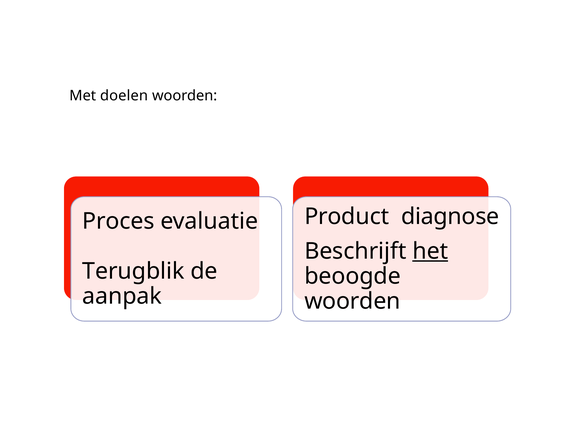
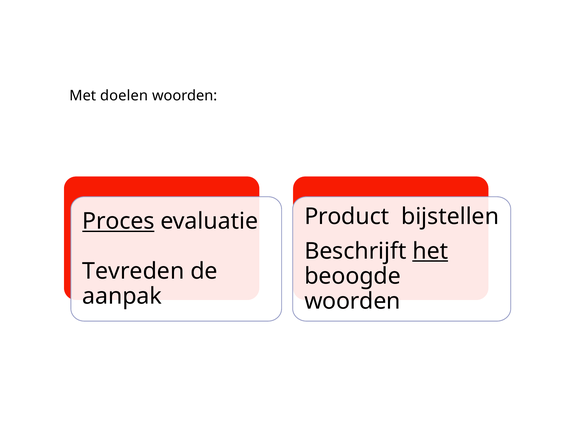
diagnose: diagnose -> bijstellen
Proces underline: none -> present
Terugblik: Terugblik -> Tevreden
